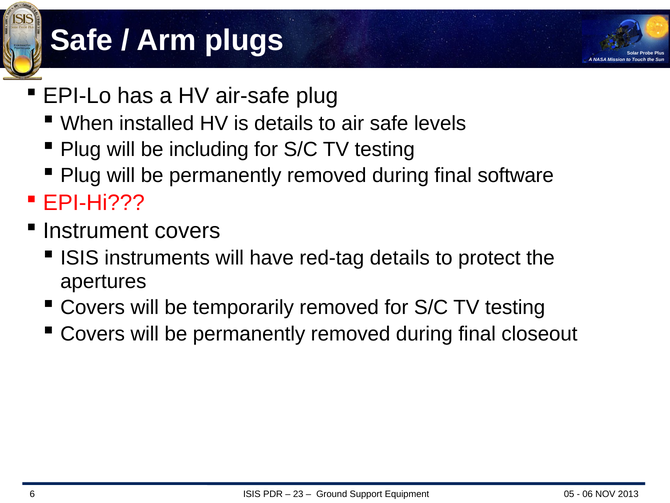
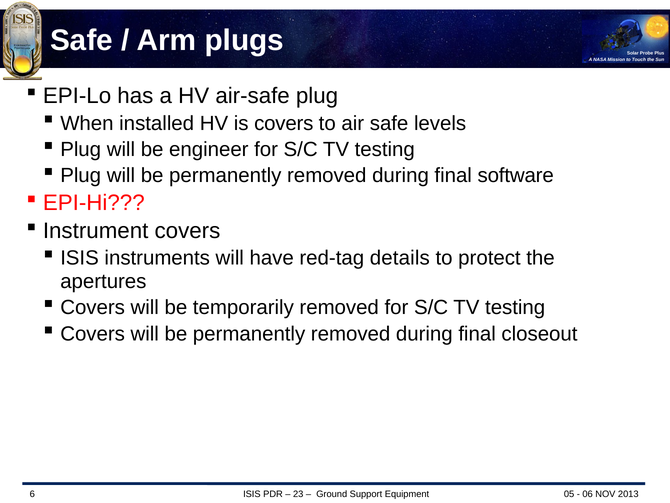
is details: details -> covers
including: including -> engineer
